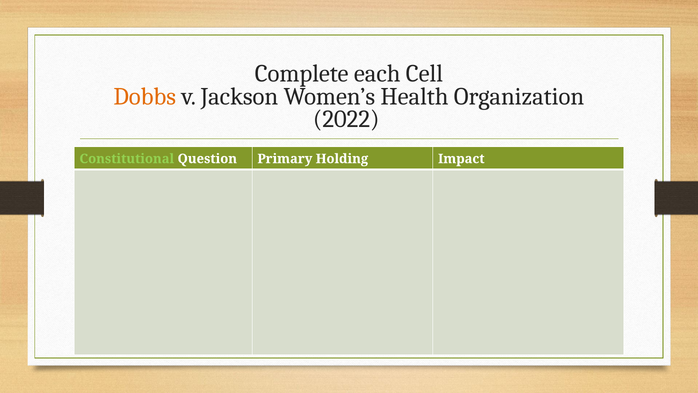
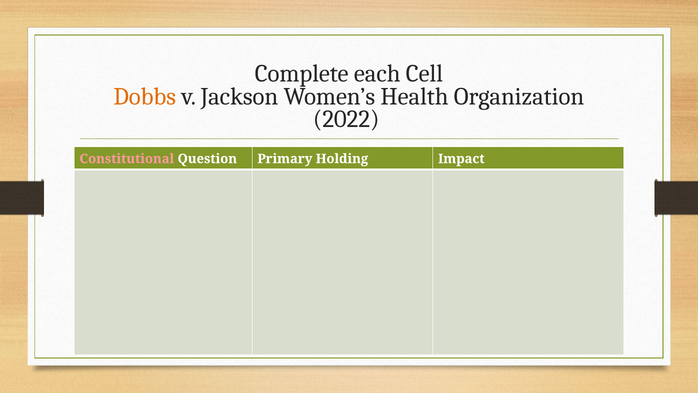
Constitutional colour: light green -> pink
